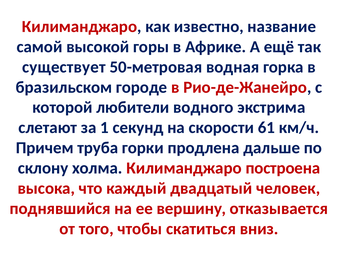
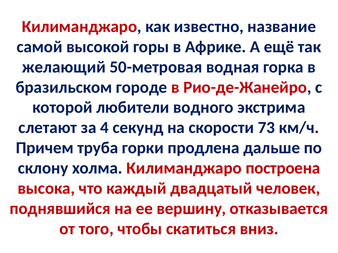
существует: существует -> желающий
1: 1 -> 4
61: 61 -> 73
